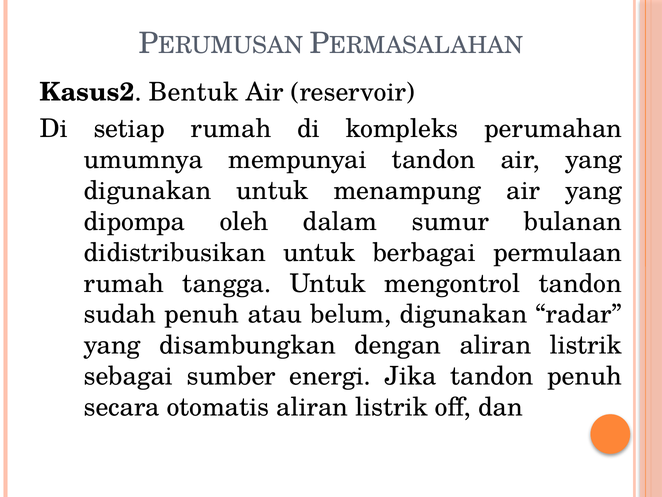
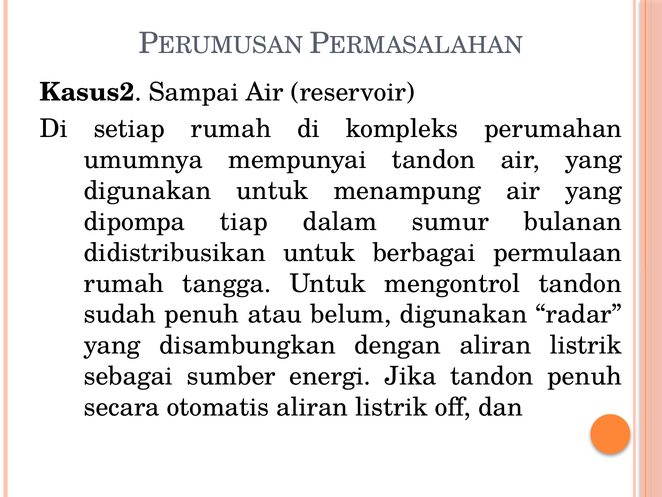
Bentuk: Bentuk -> Sampai
oleh: oleh -> tiap
